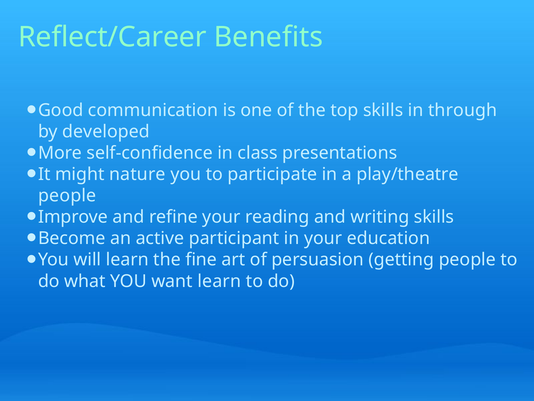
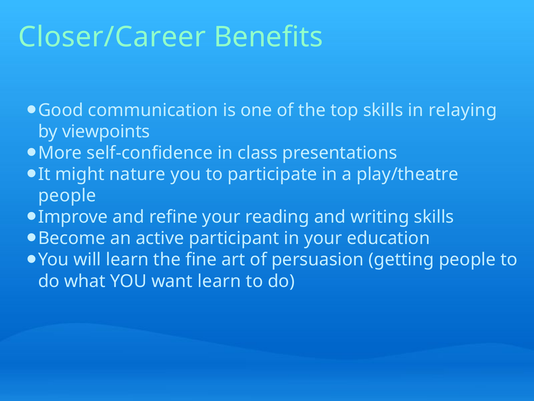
Reflect/Career: Reflect/Career -> Closer/Career
through: through -> relaying
developed: developed -> viewpoints
